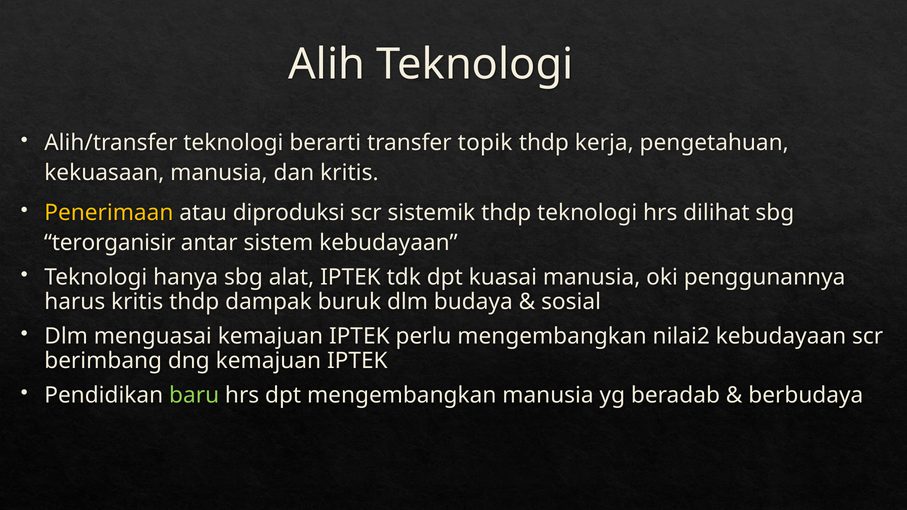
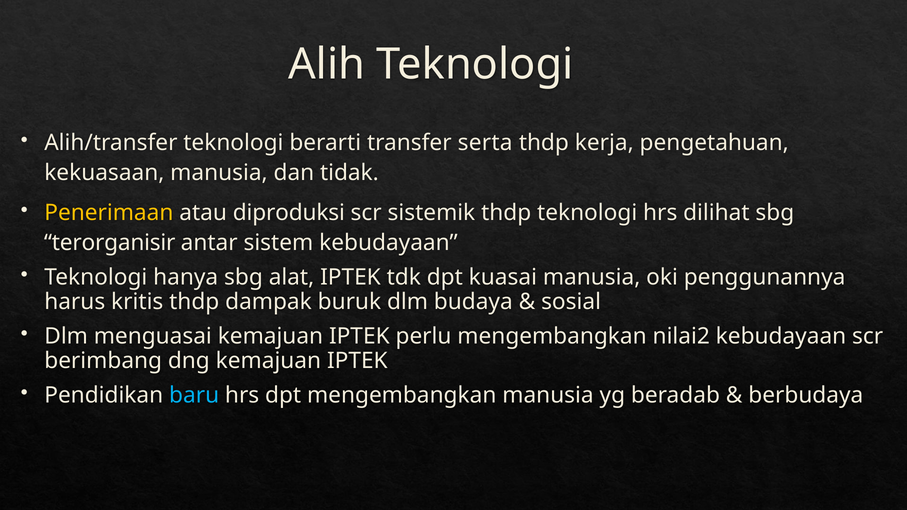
topik: topik -> serta
dan kritis: kritis -> tidak
baru colour: light green -> light blue
